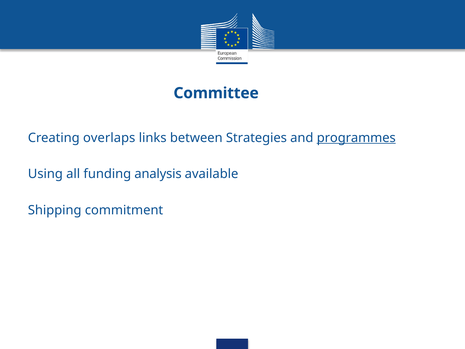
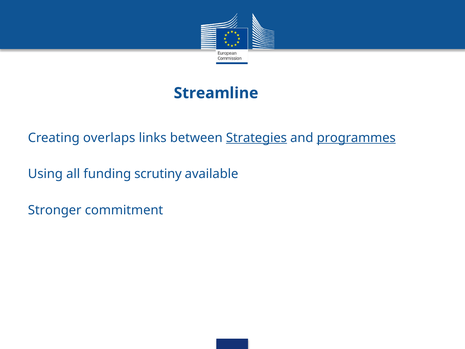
Committee: Committee -> Streamline
Strategies underline: none -> present
analysis: analysis -> scrutiny
Shipping: Shipping -> Stronger
